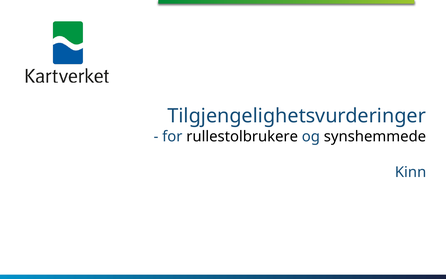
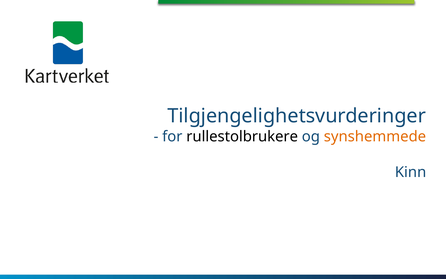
synshemmede colour: black -> orange
